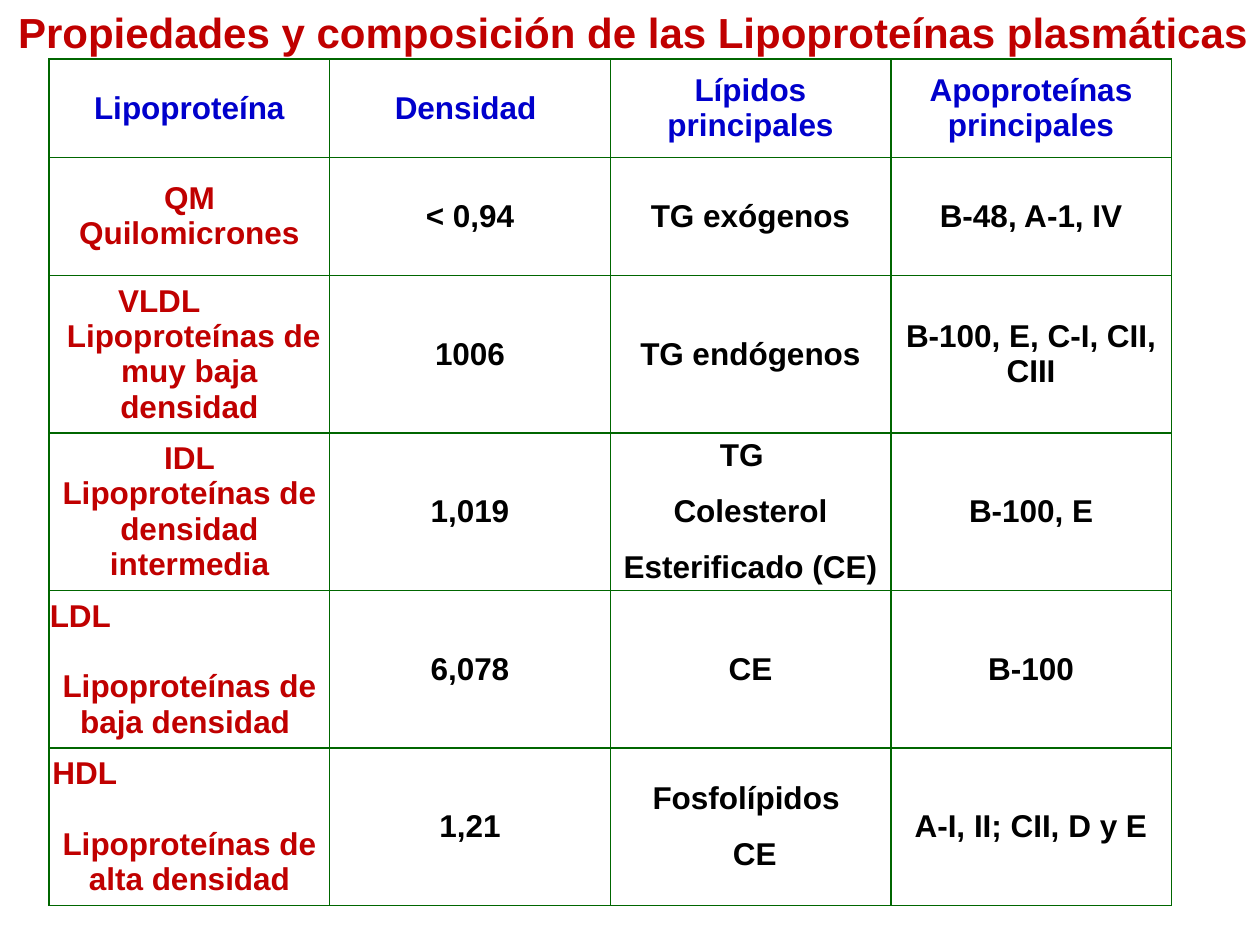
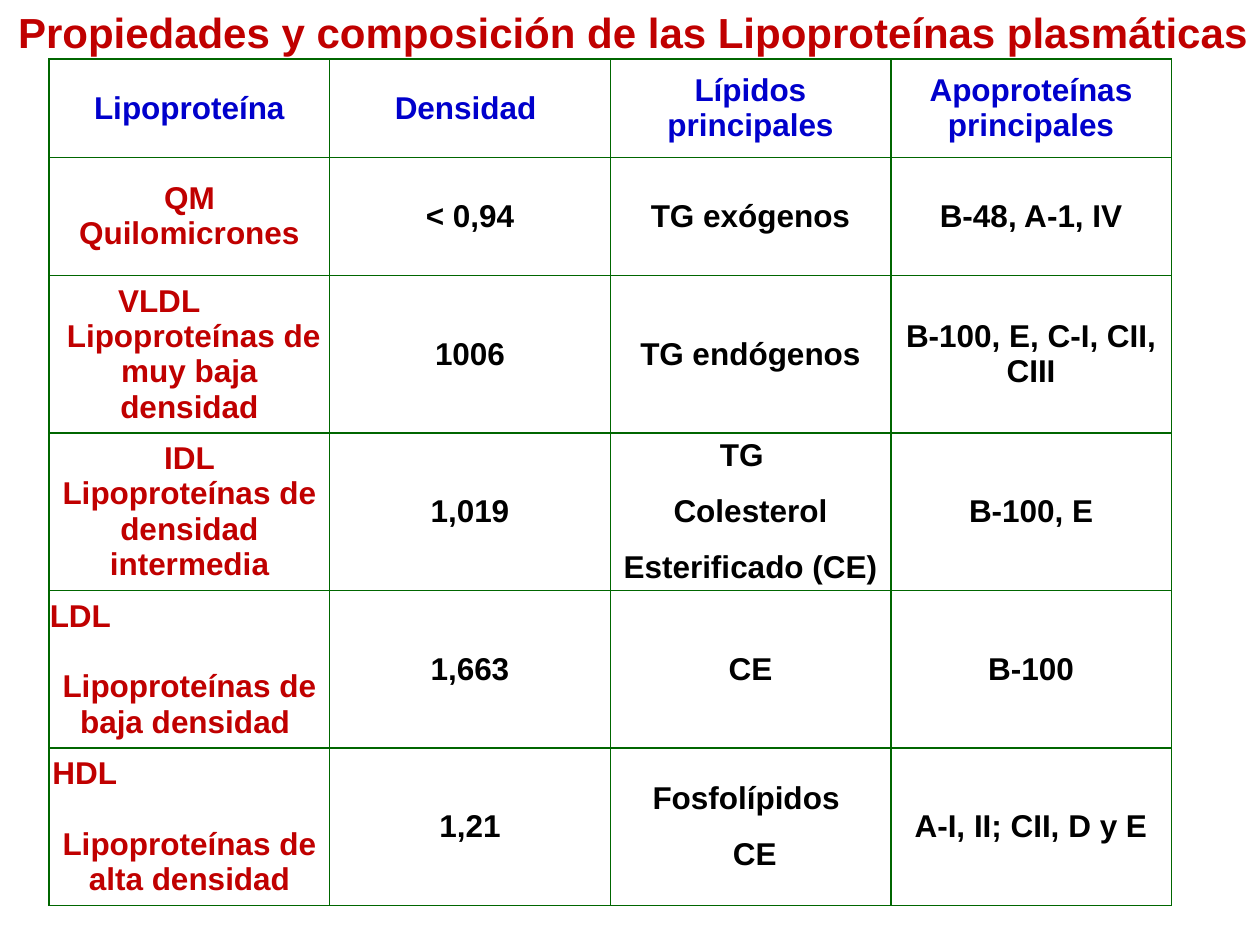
6,078: 6,078 -> 1,663
